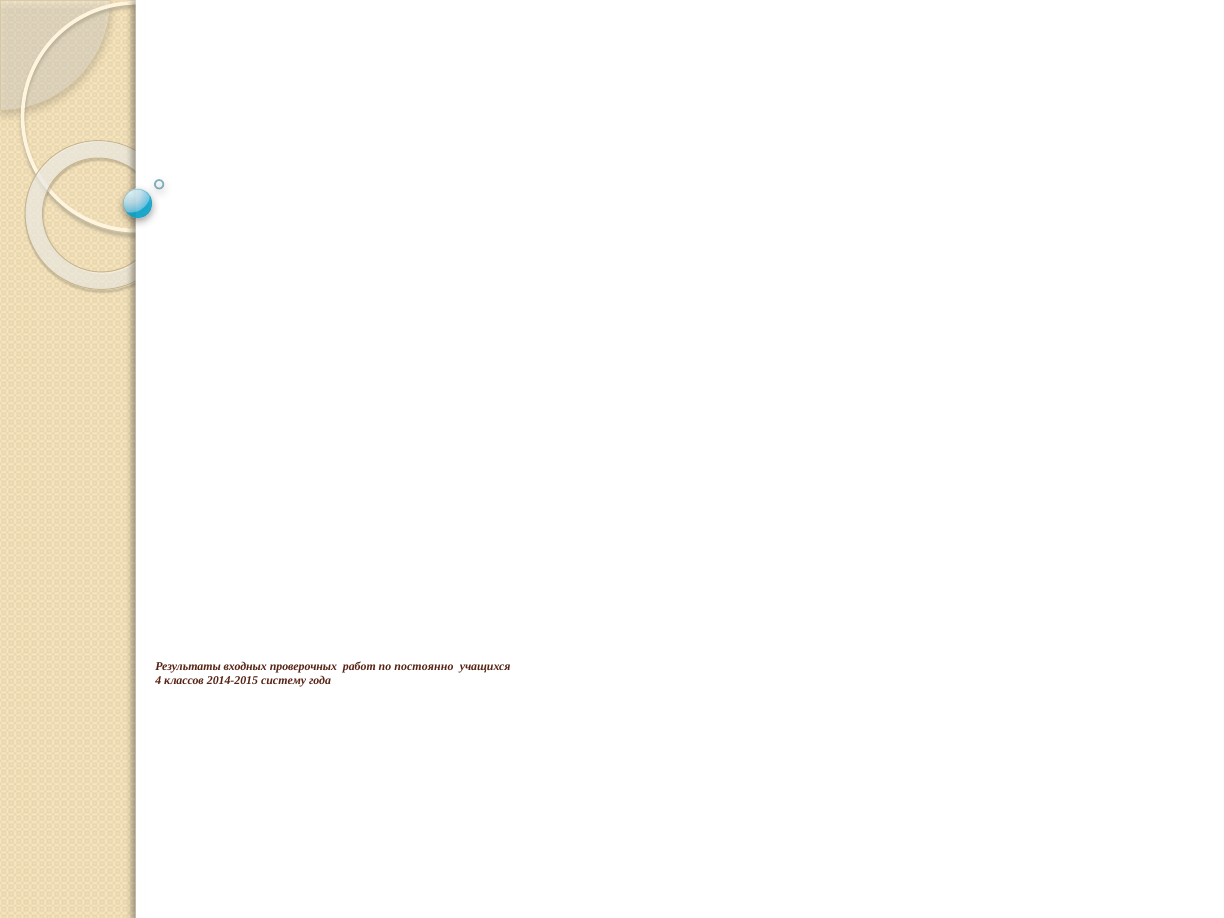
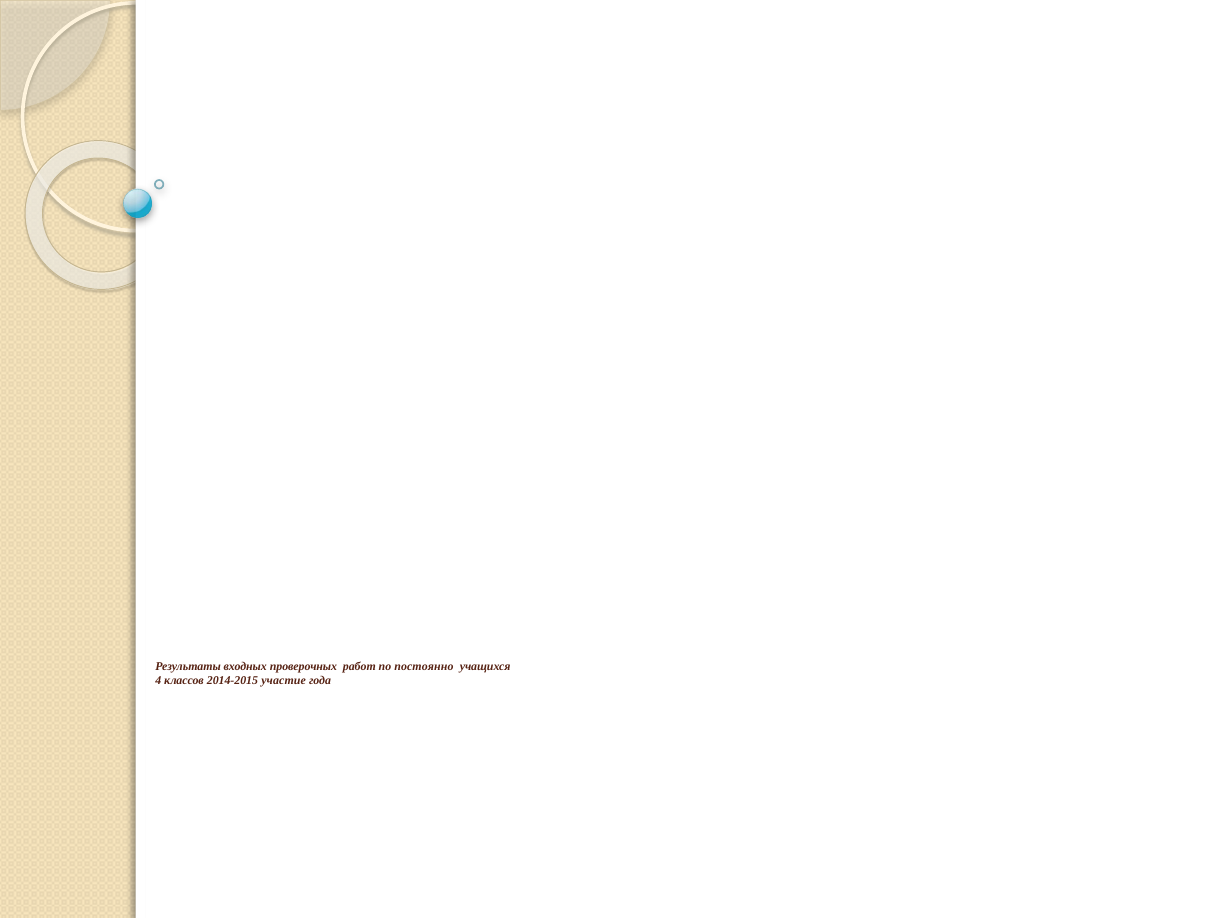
систему: систему -> участие
